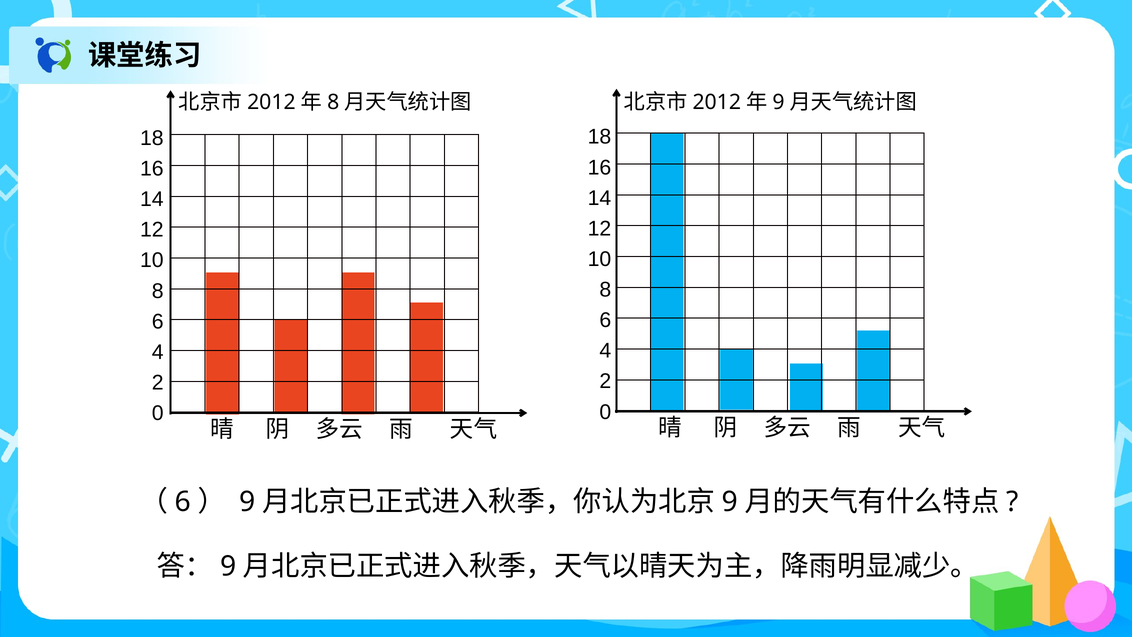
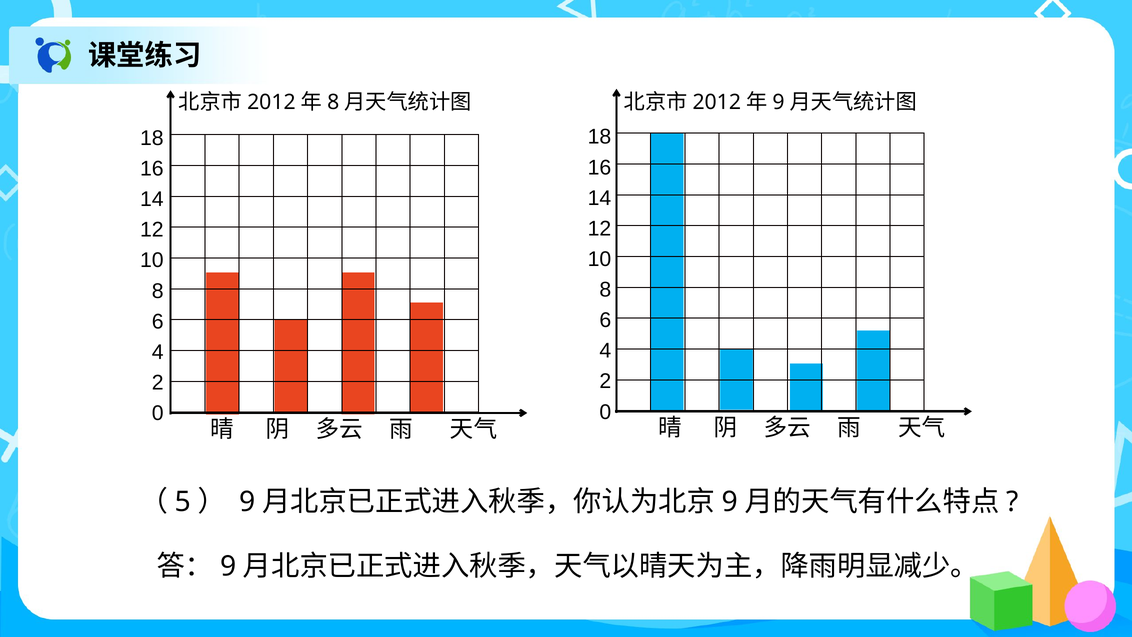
6 at (183, 502): 6 -> 5
